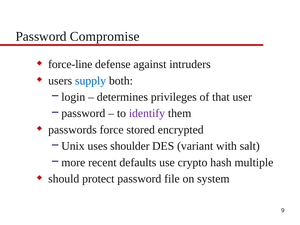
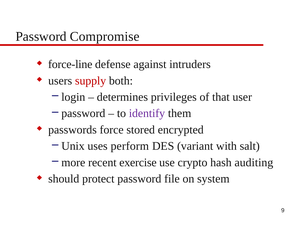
supply colour: blue -> red
shoulder: shoulder -> perform
defaults: defaults -> exercise
multiple: multiple -> auditing
